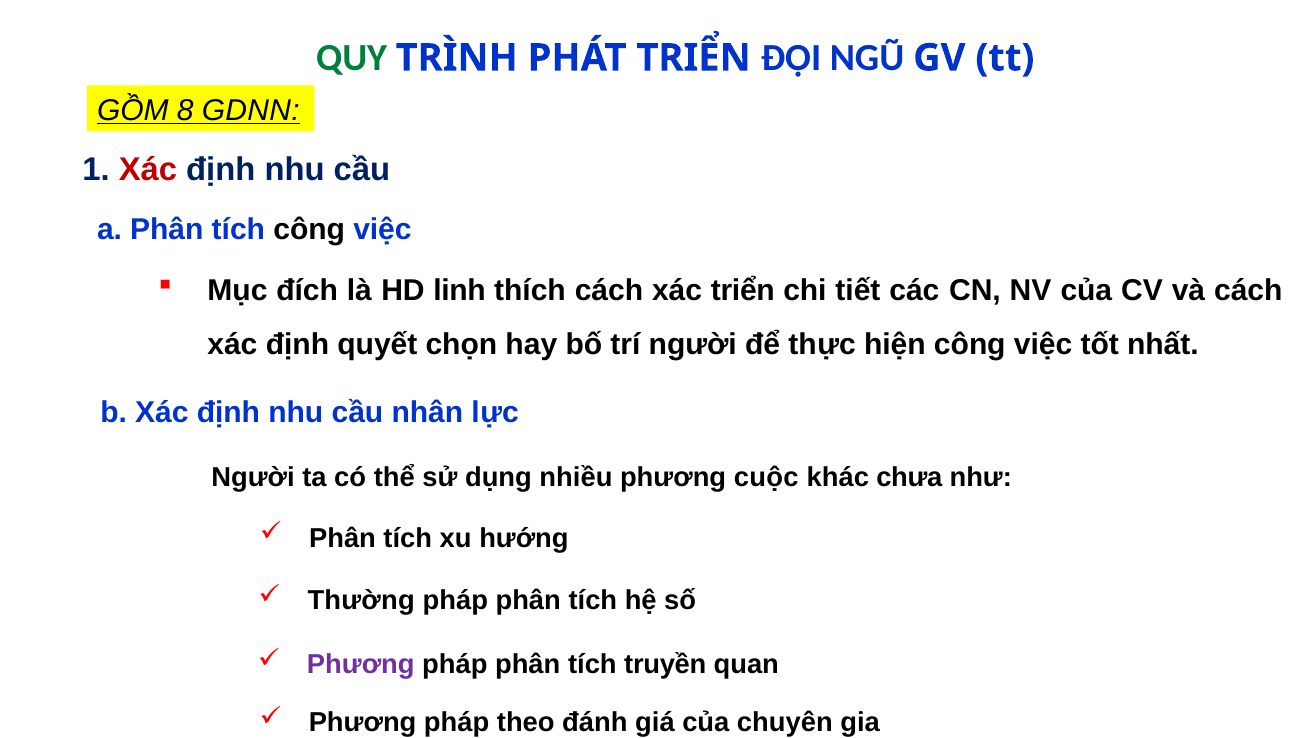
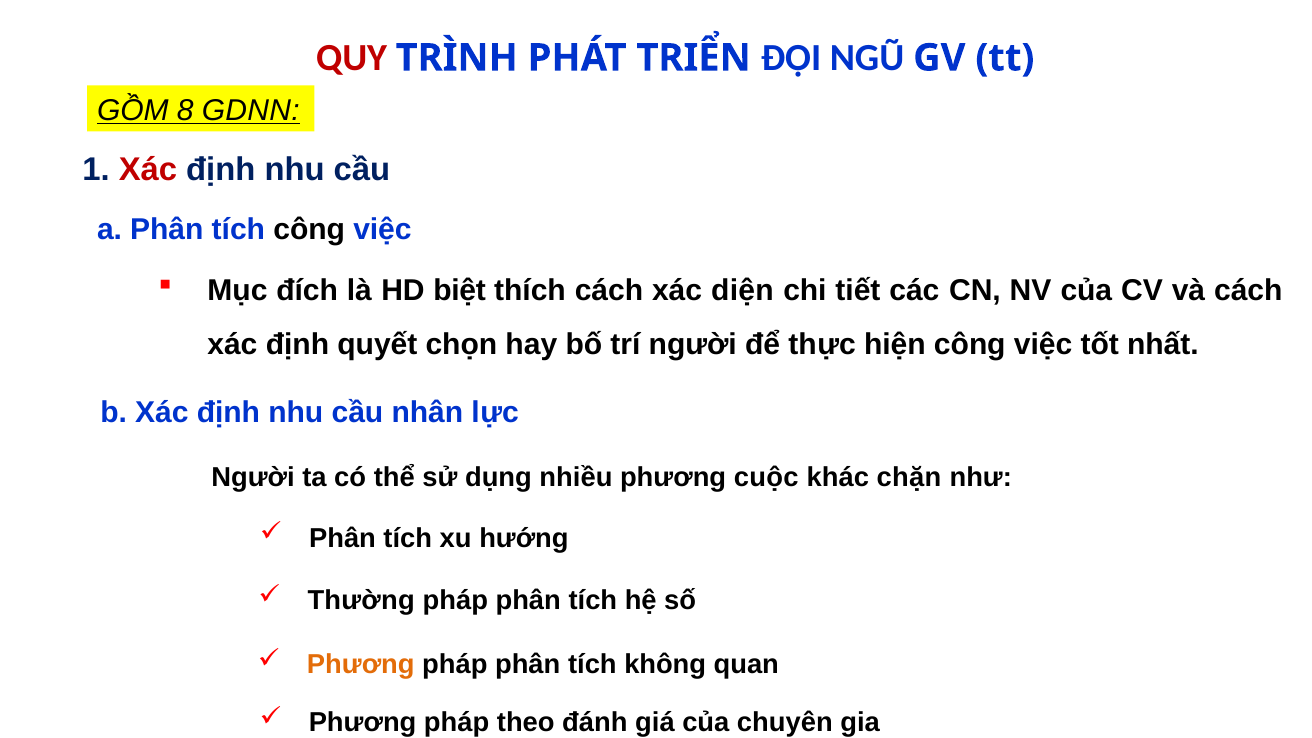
QUY colour: green -> red
linh: linh -> biệt
xác triển: triển -> diện
chưa: chưa -> chặn
Phương at (361, 665) colour: purple -> orange
truyền: truyền -> không
